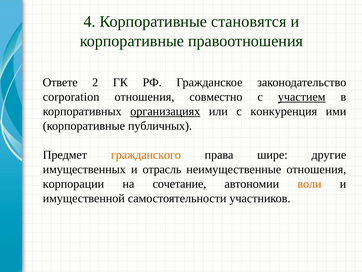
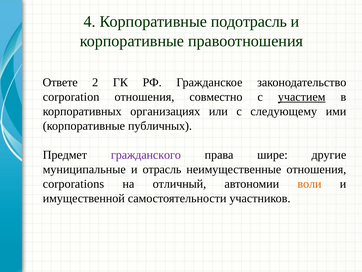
становятся: становятся -> подотрасль
организациях underline: present -> none
конкуренция: конкуренция -> следующему
гражданского colour: orange -> purple
имущественных: имущественных -> муниципальные
корпорации: корпорации -> corporations
сочетание: сочетание -> отличный
